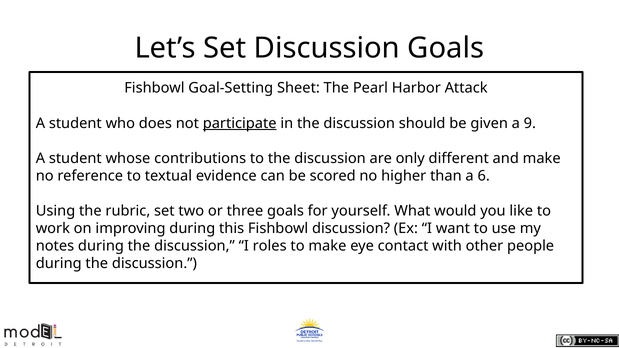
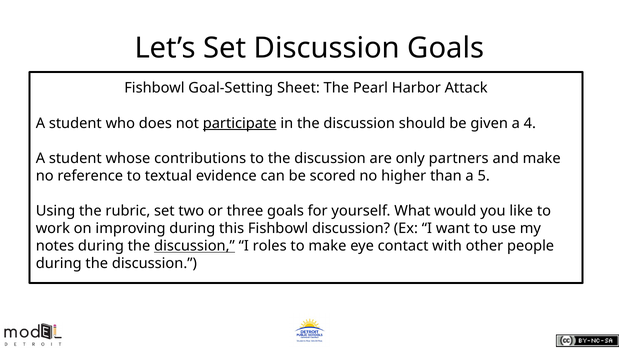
9: 9 -> 4
different: different -> partners
6: 6 -> 5
discussion at (194, 246) underline: none -> present
